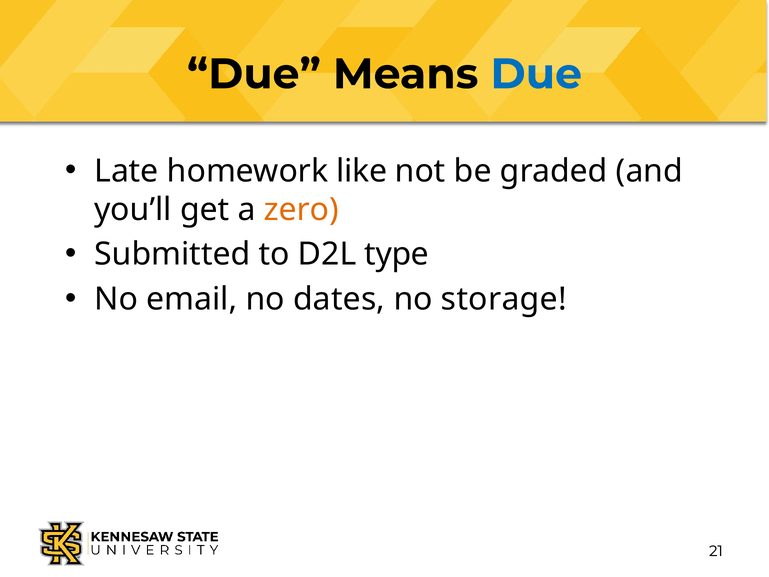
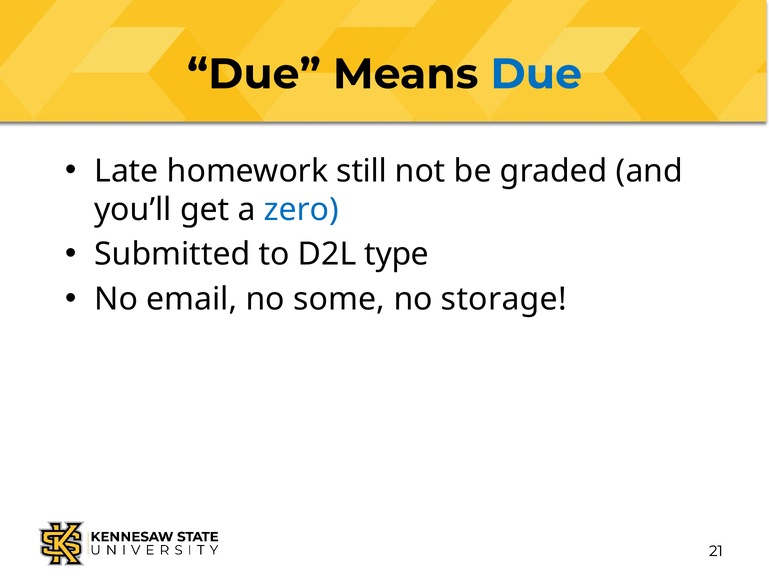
like: like -> still
zero colour: orange -> blue
dates: dates -> some
